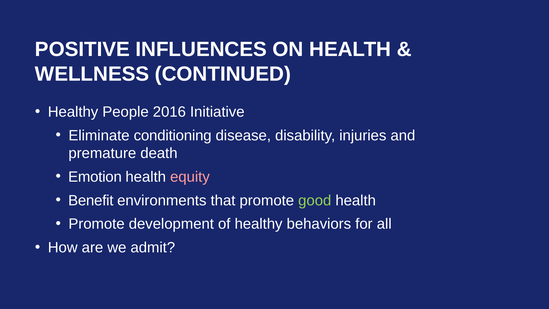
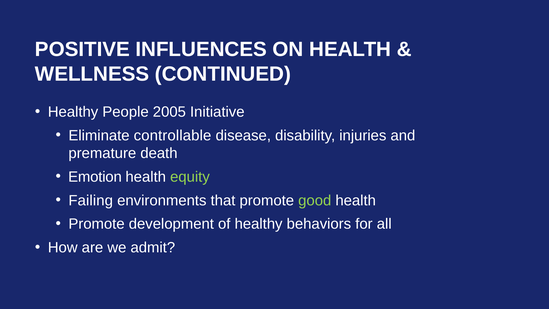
2016: 2016 -> 2005
conditioning: conditioning -> controllable
equity colour: pink -> light green
Benefit: Benefit -> Failing
